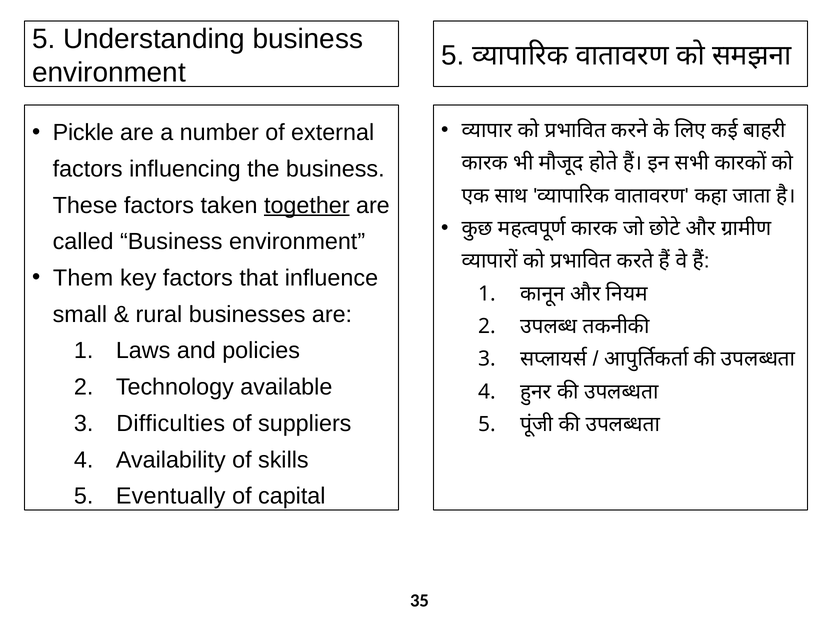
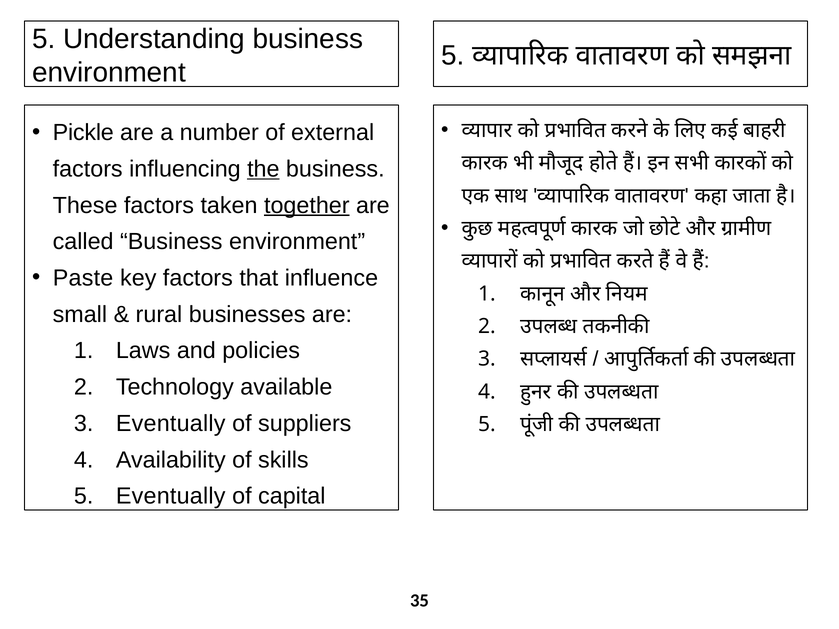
the underline: none -> present
Them: Them -> Paste
Difficulties at (171, 424): Difficulties -> Eventually
